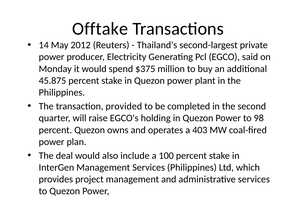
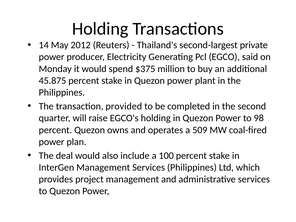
Offtake at (100, 29): Offtake -> Holding
403: 403 -> 509
